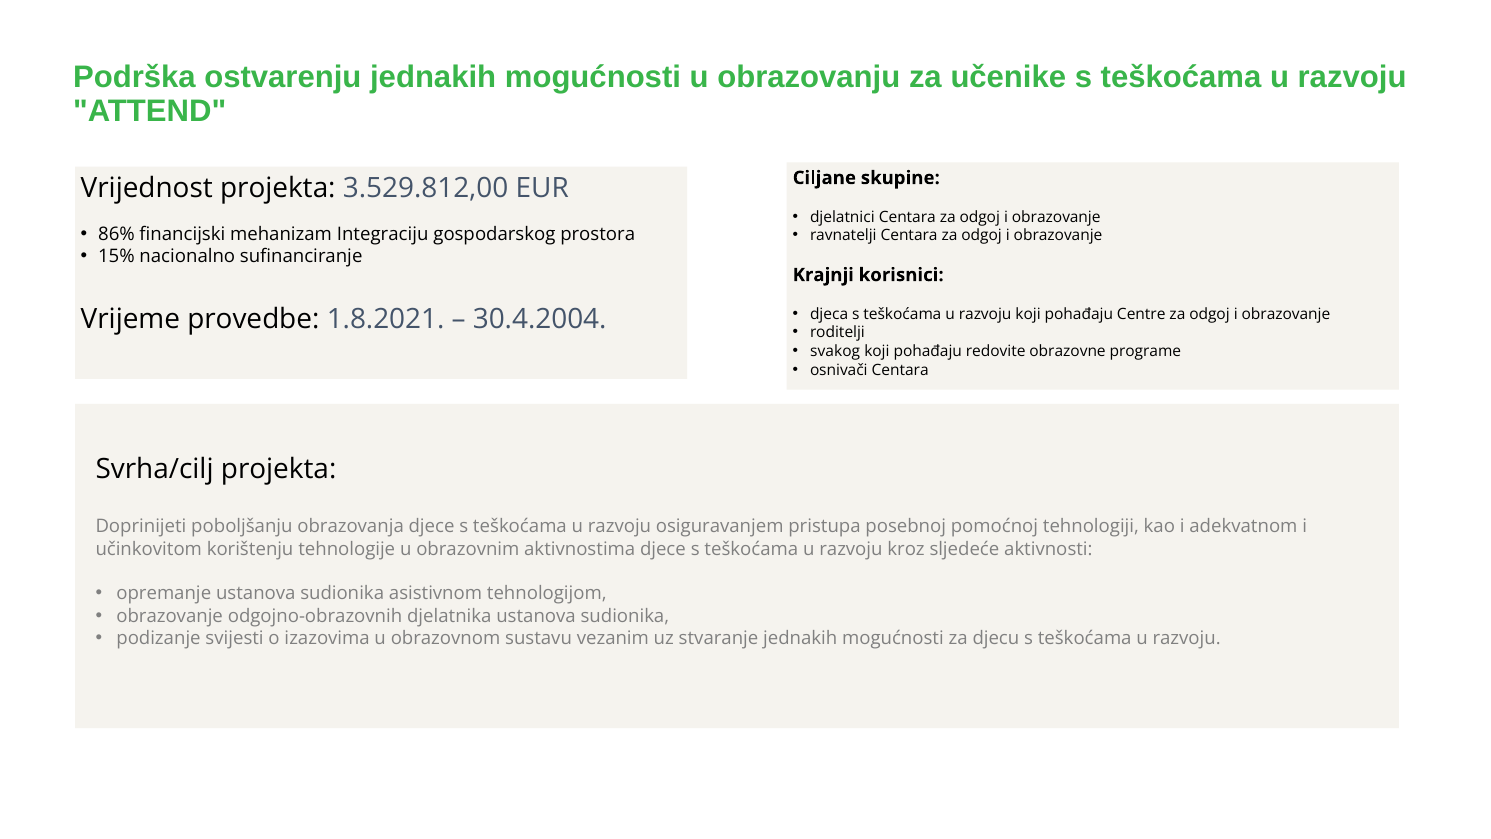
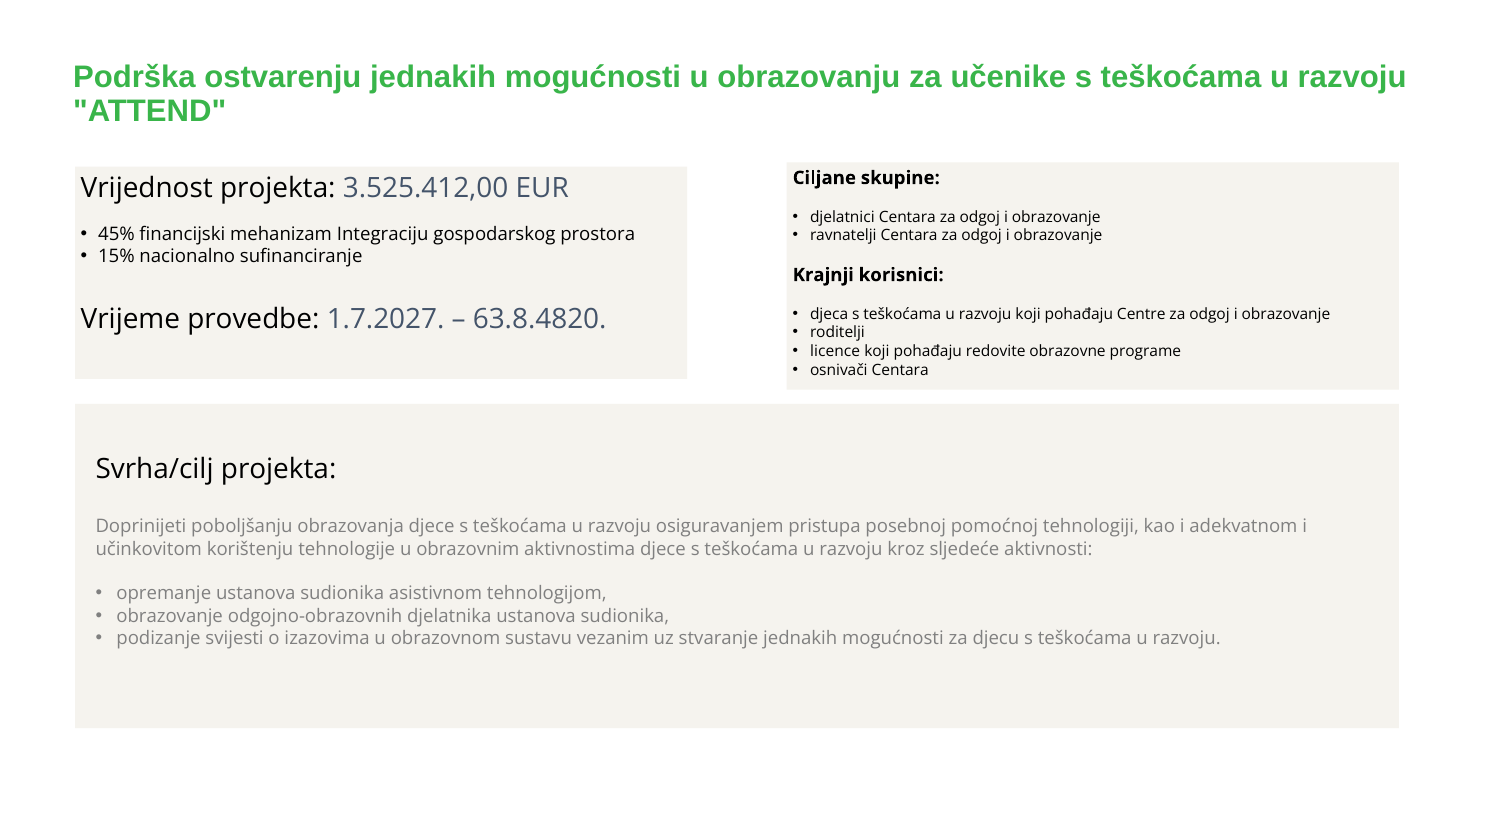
3.529.812,00: 3.529.812,00 -> 3.525.412,00
86%: 86% -> 45%
1.8.2021: 1.8.2021 -> 1.7.2027
30.4.2004: 30.4.2004 -> 63.8.4820
svakog: svakog -> licence
